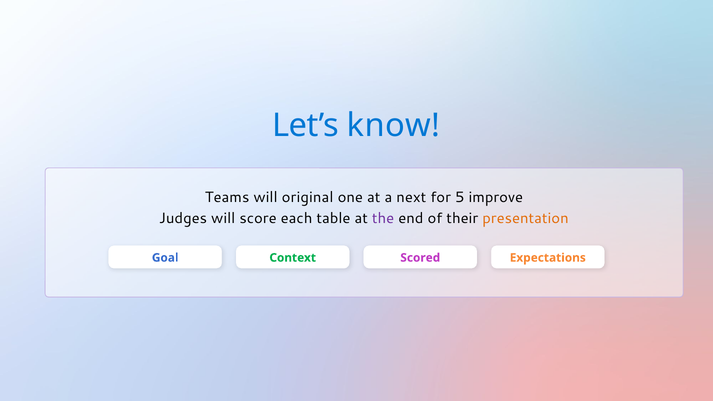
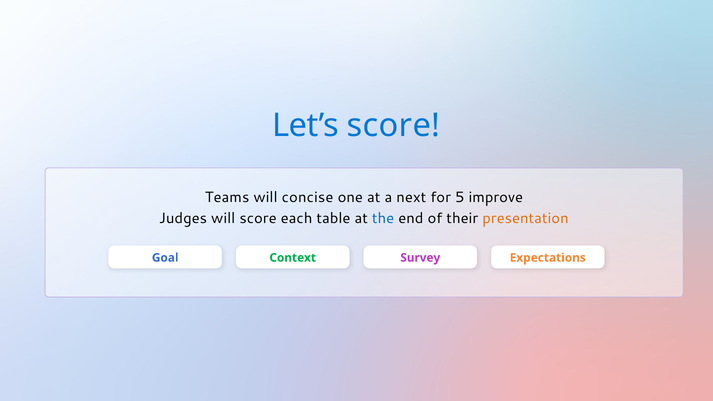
Let’s know: know -> score
original: original -> concise
the colour: purple -> blue
Scored: Scored -> Survey
